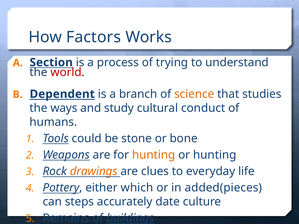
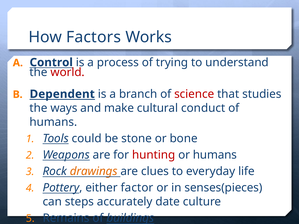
Section: Section -> Control
science colour: orange -> red
study: study -> make
hunting at (154, 155) colour: orange -> red
or hunting: hunting -> humans
which: which -> factor
added(pieces: added(pieces -> senses(pieces
